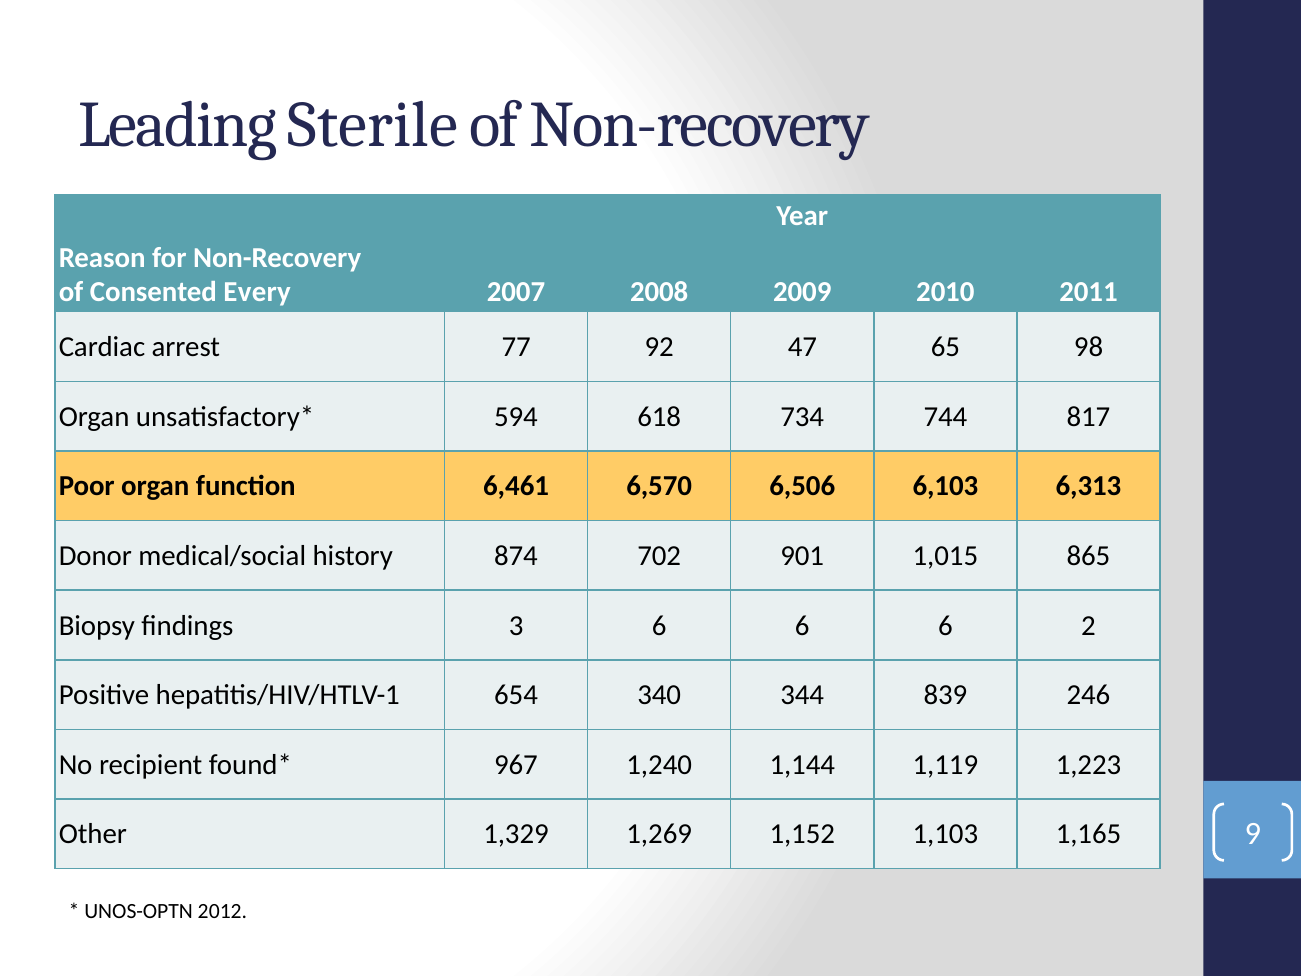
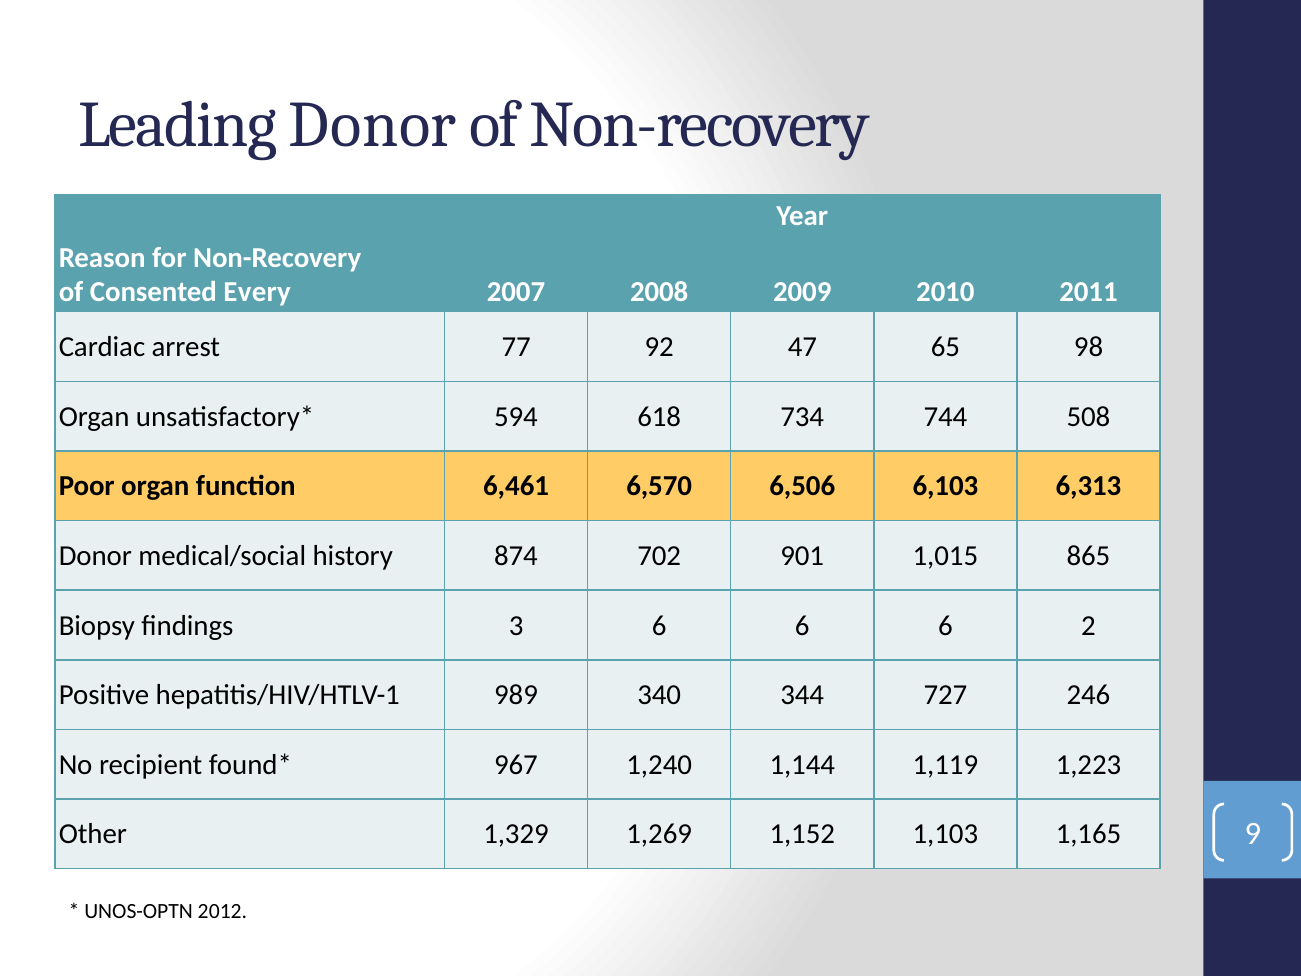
Leading Sterile: Sterile -> Donor
817: 817 -> 508
654: 654 -> 989
839: 839 -> 727
